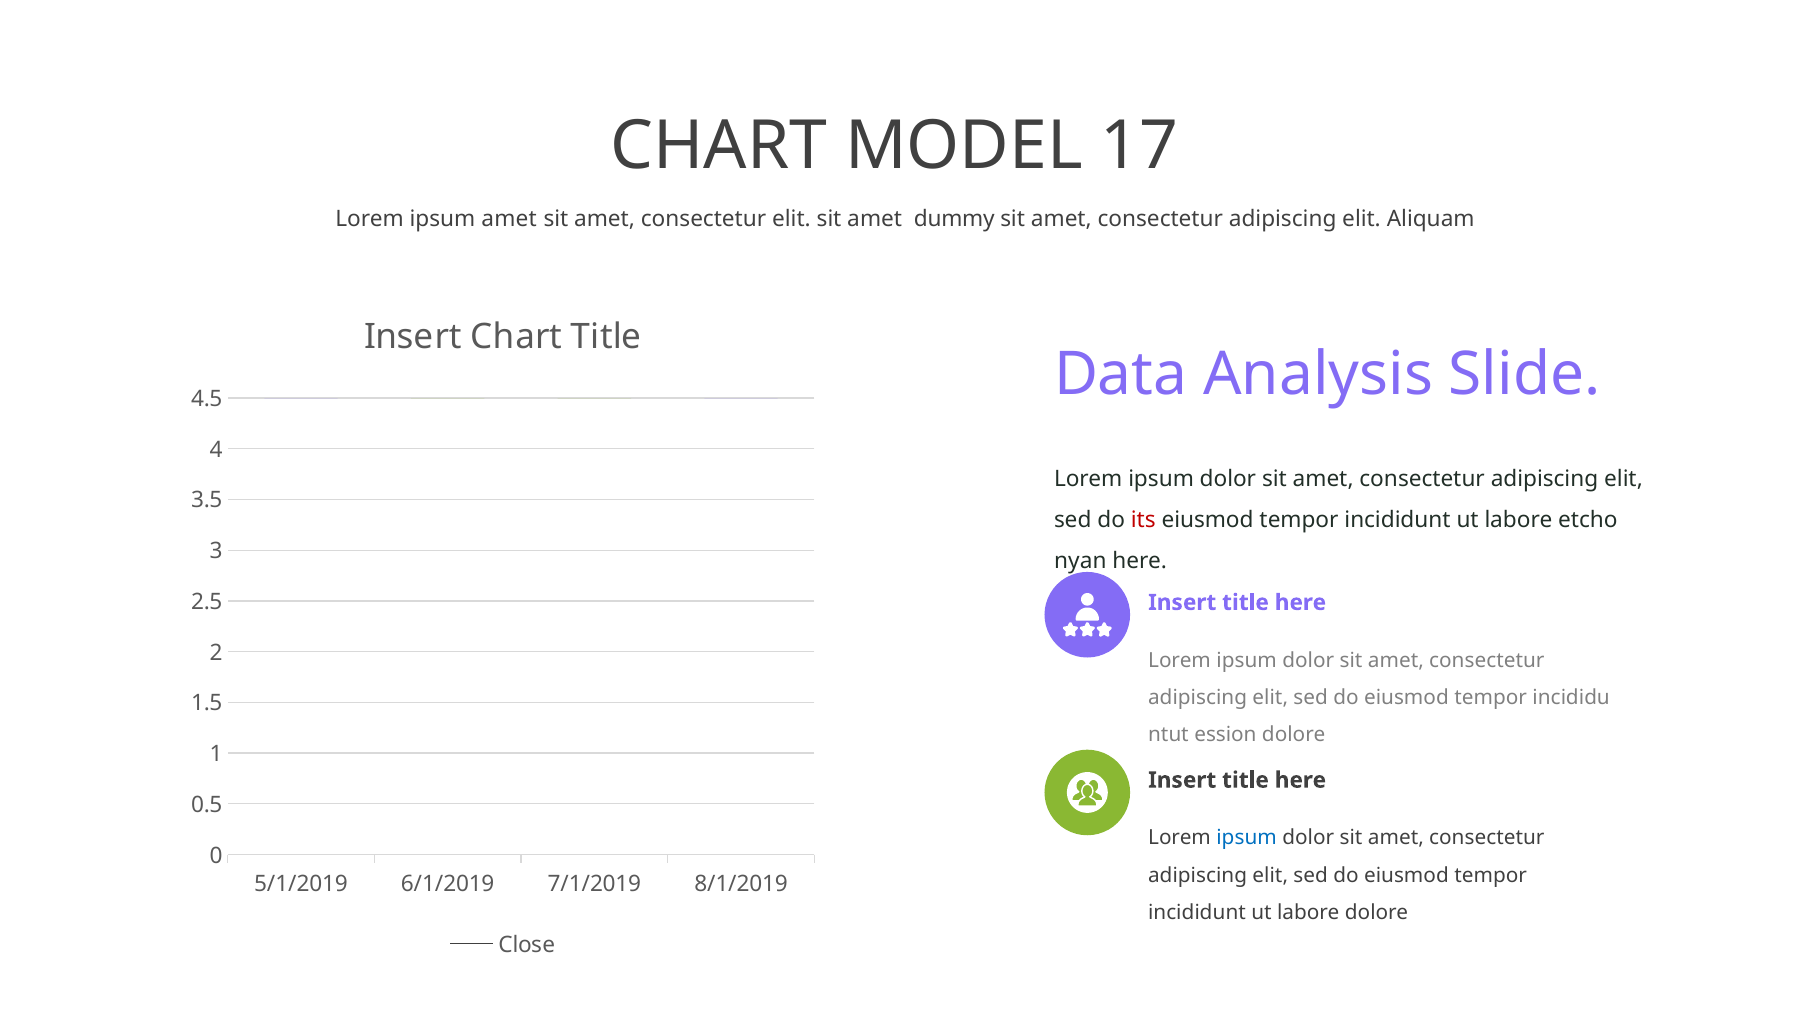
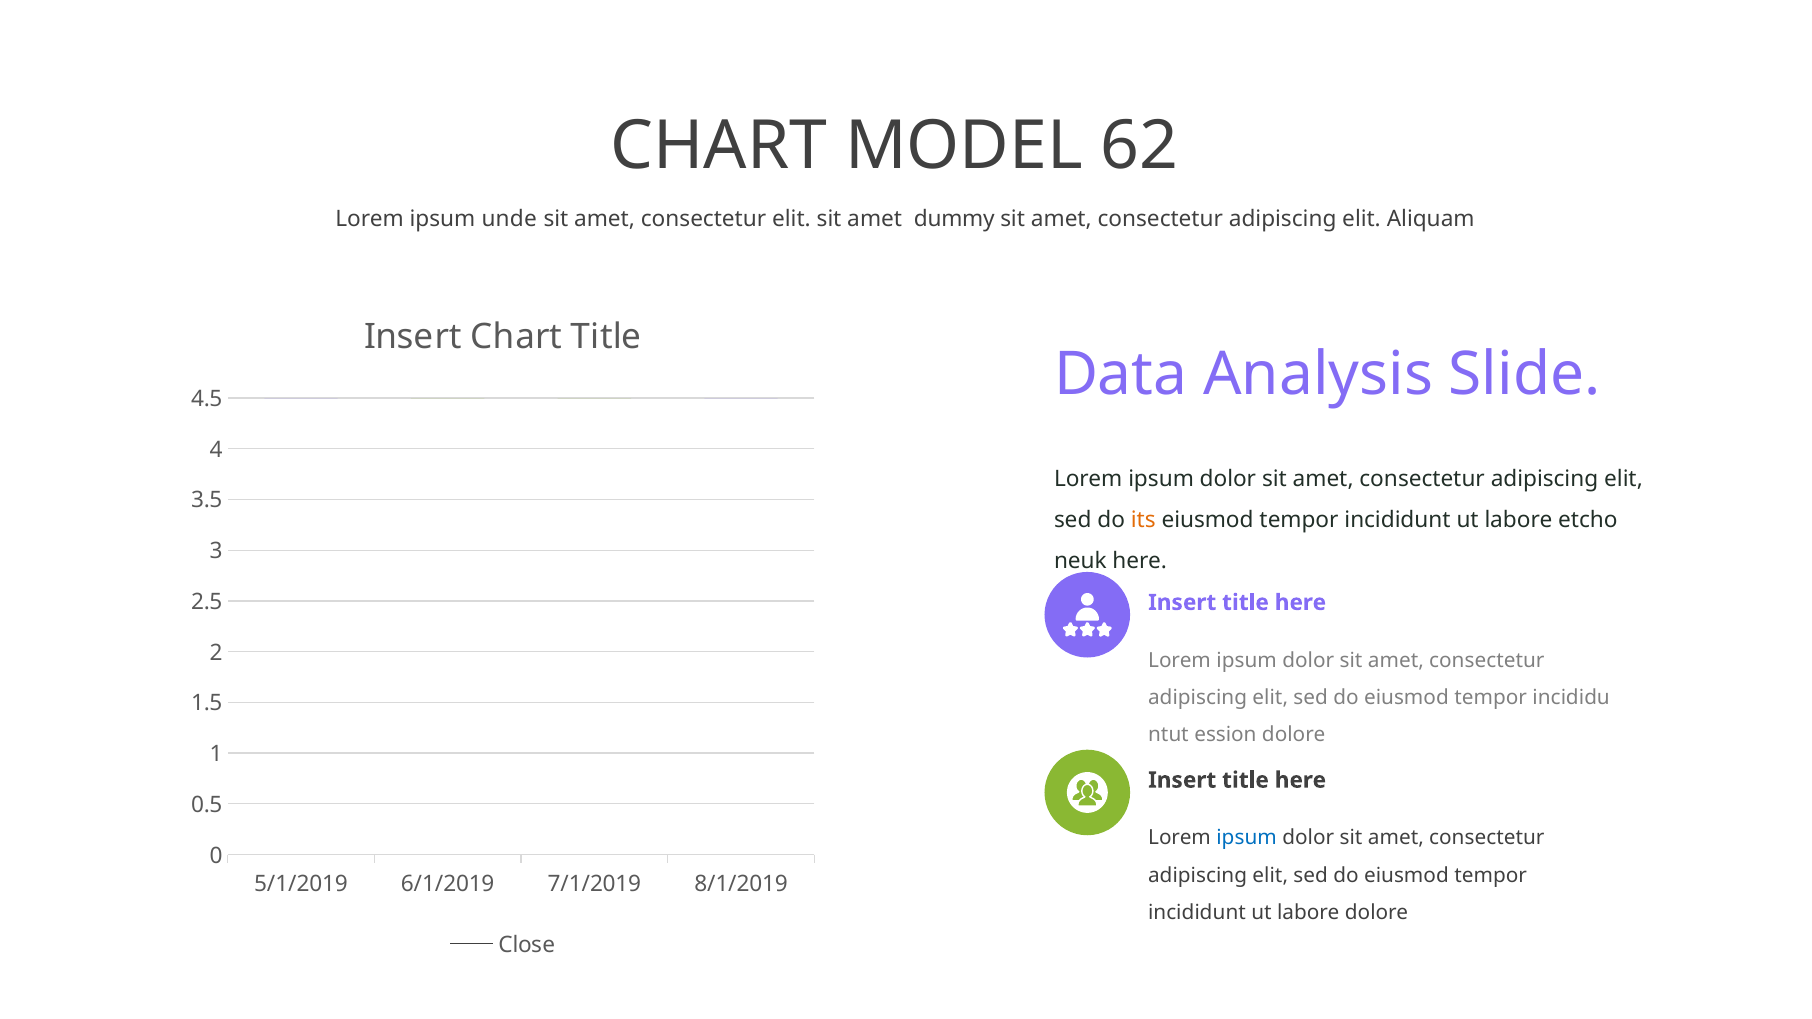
17: 17 -> 62
ipsum amet: amet -> unde
its colour: red -> orange
nyan: nyan -> neuk
